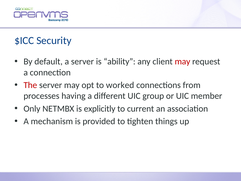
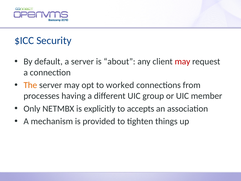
ability: ability -> about
The colour: red -> orange
current: current -> accepts
